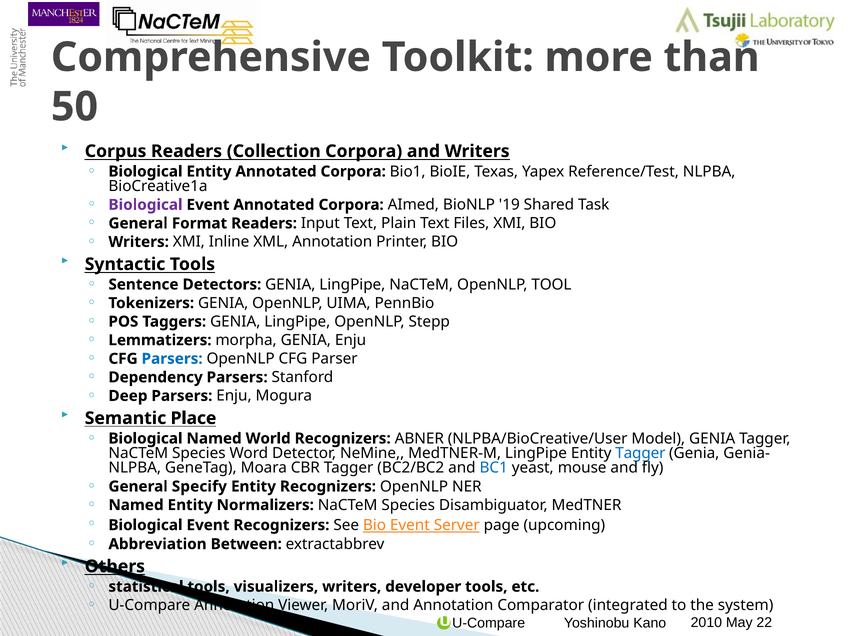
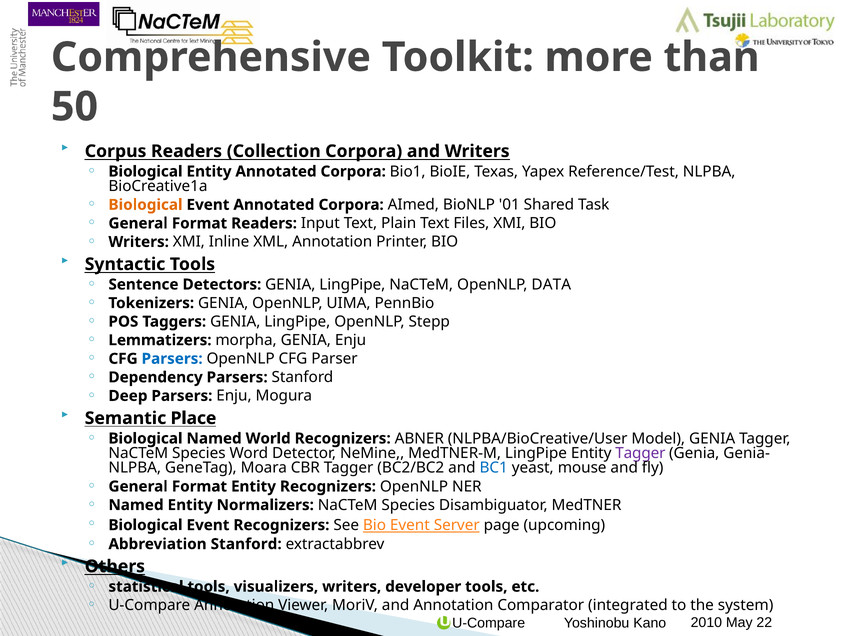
Biological at (146, 205) colour: purple -> orange
19: 19 -> 01
TOOL: TOOL -> DATA
Tagger at (640, 453) colour: blue -> purple
Specify at (199, 486): Specify -> Format
Abbreviation Between: Between -> Stanford
